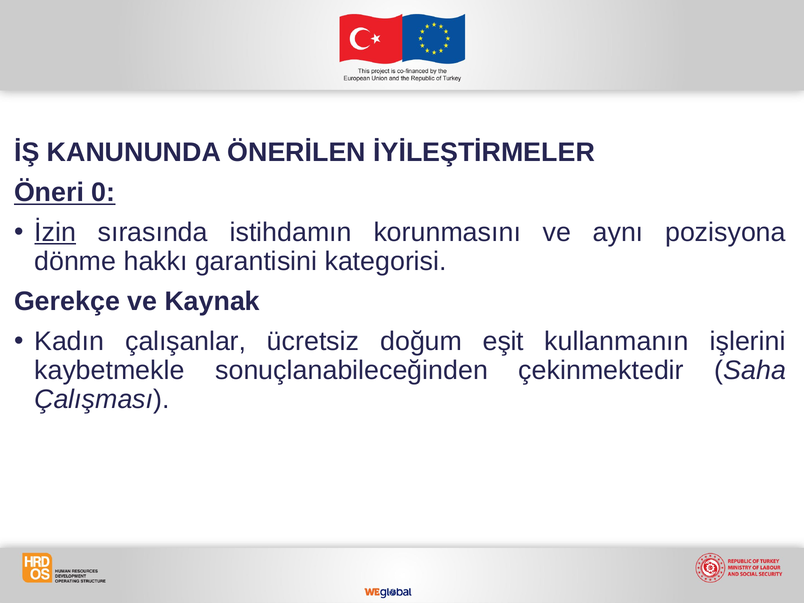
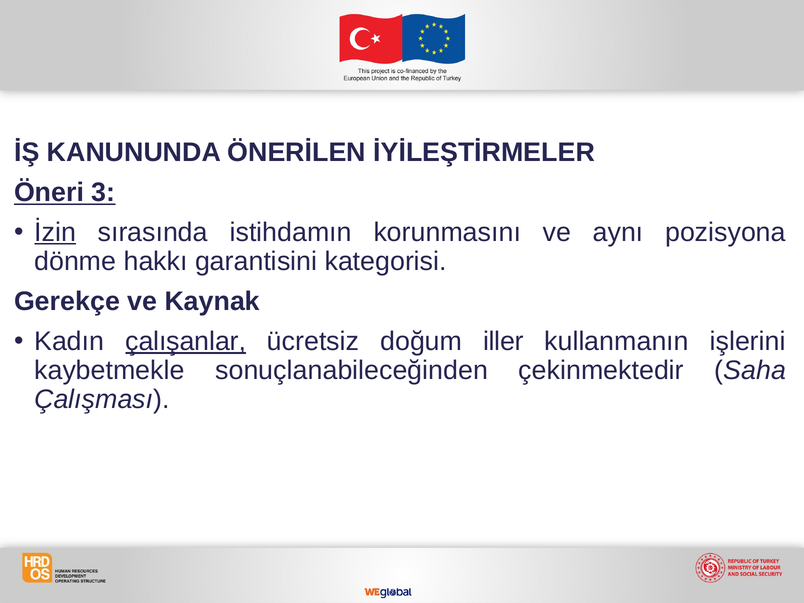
0: 0 -> 3
çalışanlar underline: none -> present
eşit: eşit -> iller
